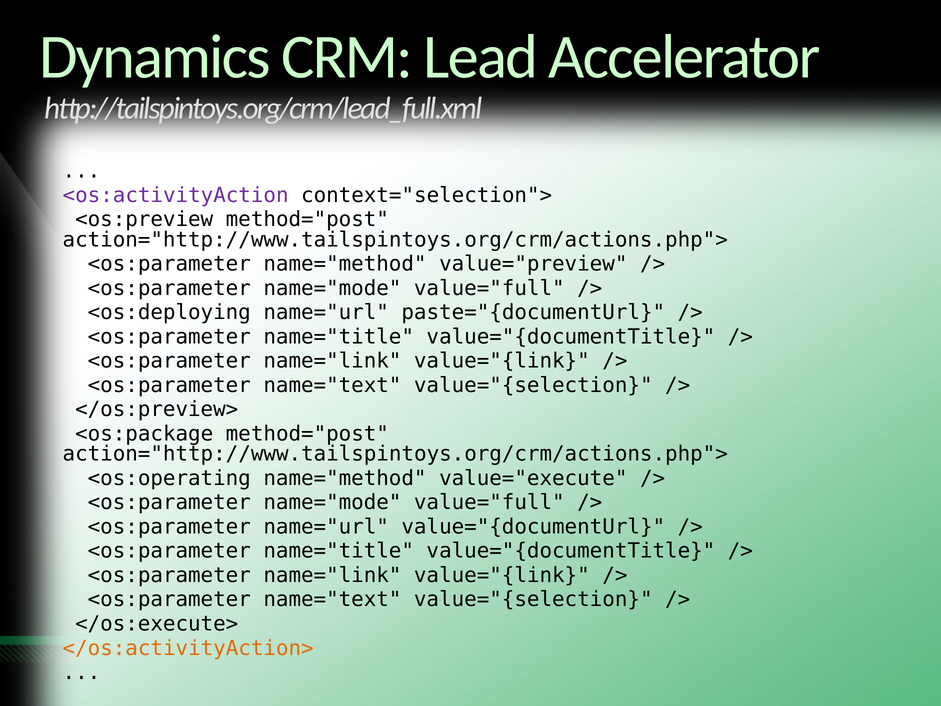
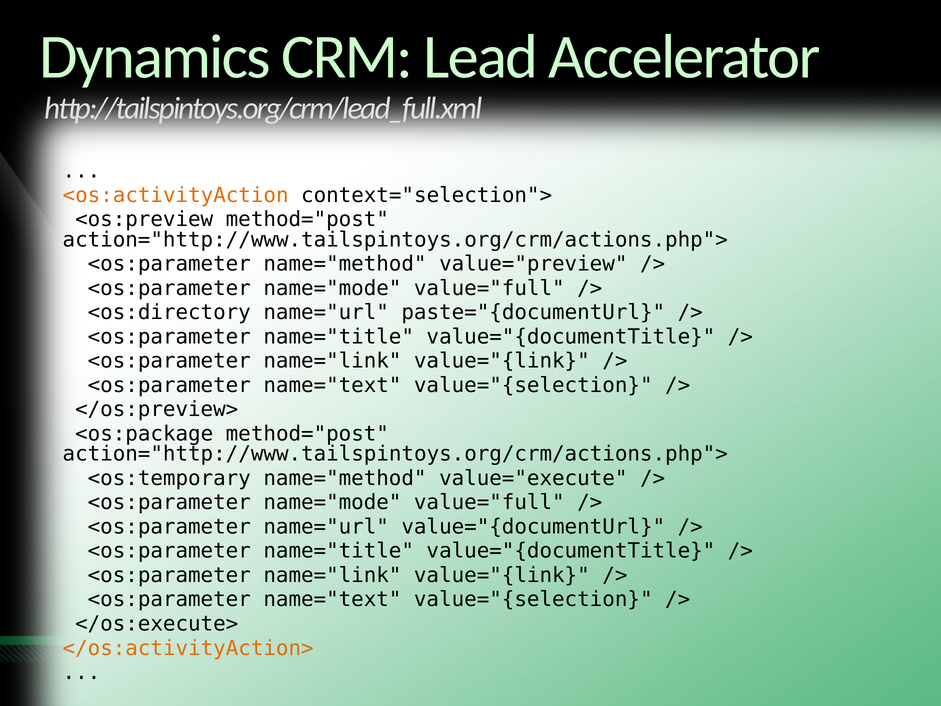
<os:activityAction colour: purple -> orange
<os:deploying: <os:deploying -> <os:directory
<os:operating: <os:operating -> <os:temporary
